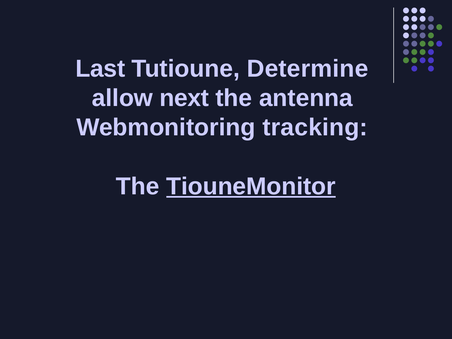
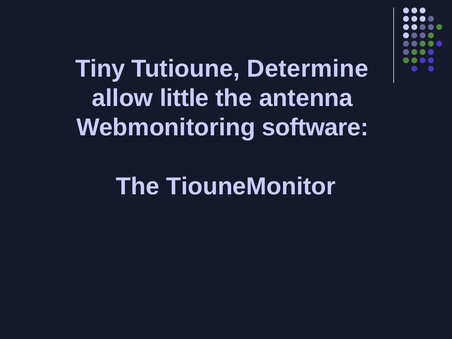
Last: Last -> Tiny
next: next -> little
tracking: tracking -> software
TiouneMonitor underline: present -> none
